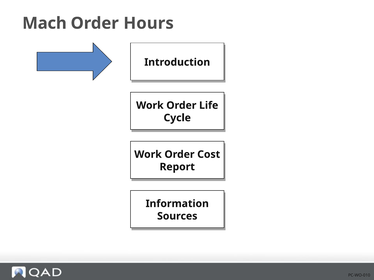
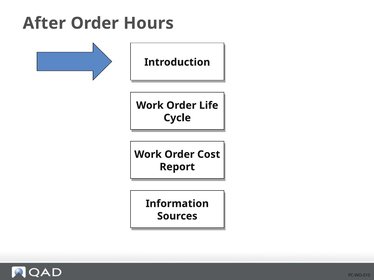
Mach: Mach -> After
